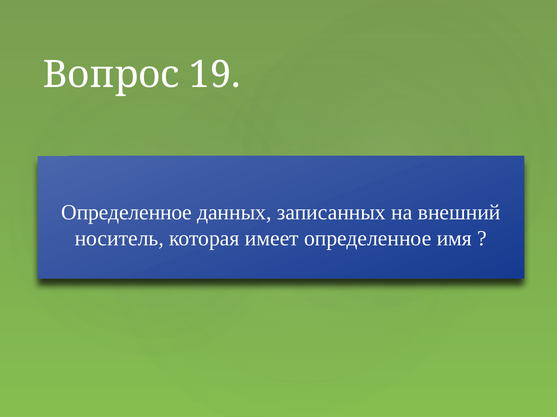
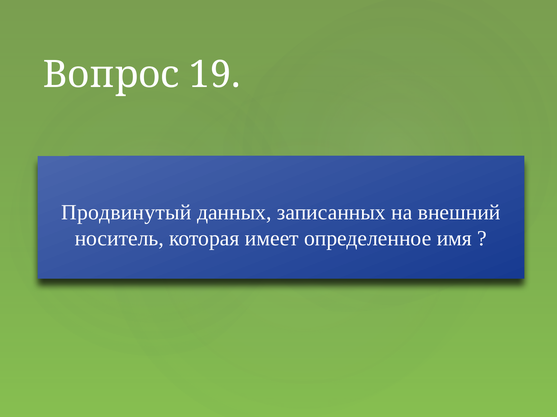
Определенное at (127, 213): Определенное -> Продвинутый
